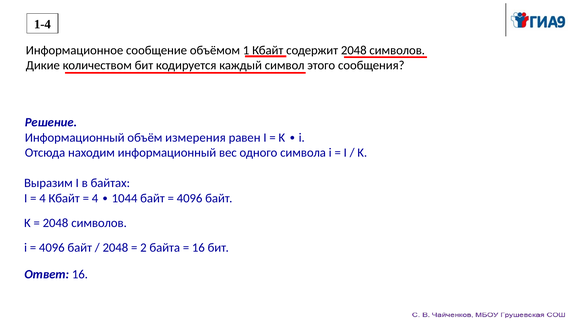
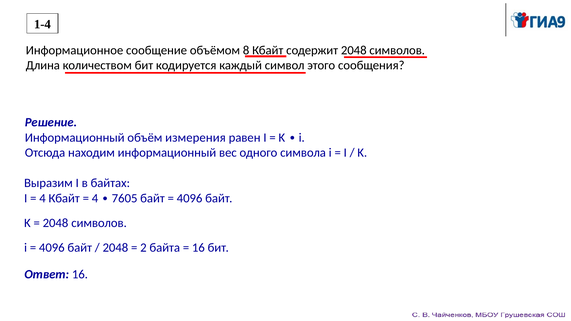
1: 1 -> 8
Дикие: Дикие -> Длина
1044: 1044 -> 7605
